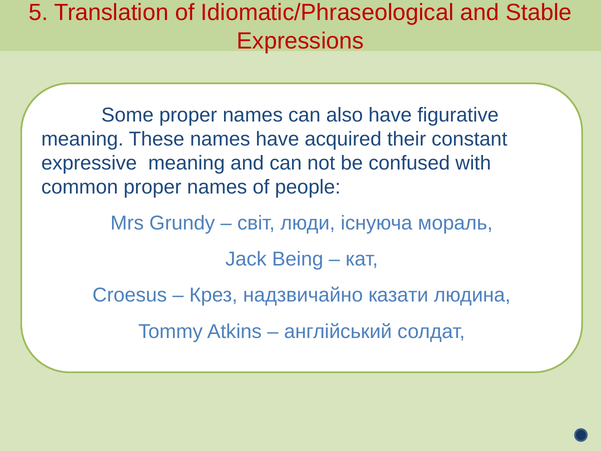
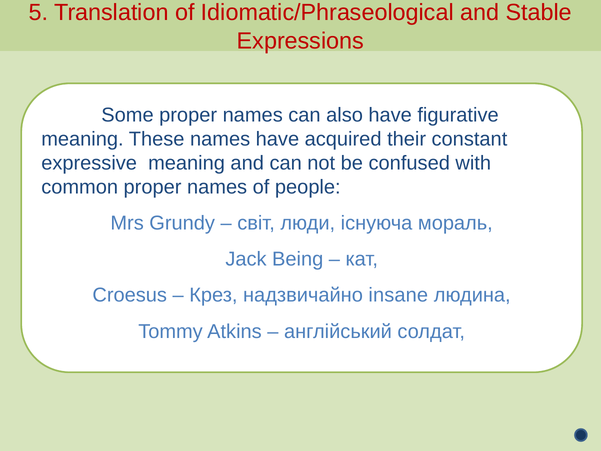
казати: казати -> insane
